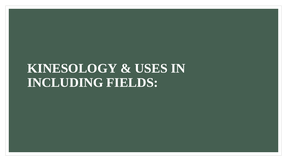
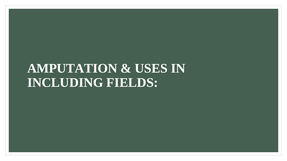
KINESOLOGY: KINESOLOGY -> AMPUTATION
